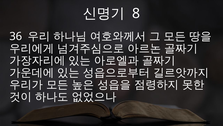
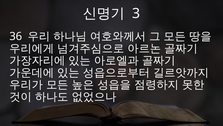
8: 8 -> 3
